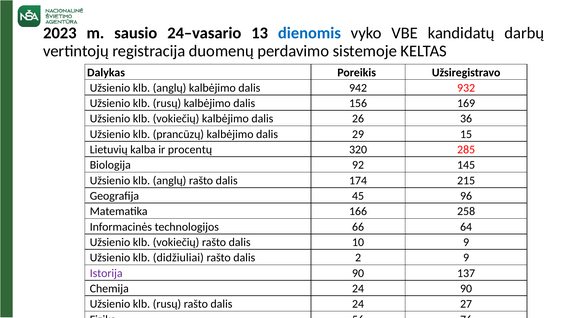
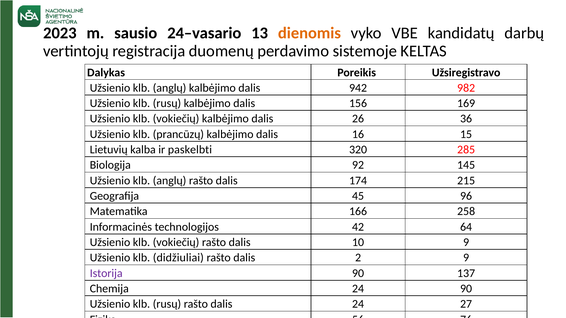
dienomis colour: blue -> orange
932: 932 -> 982
29: 29 -> 16
procentų: procentų -> paskelbti
66: 66 -> 42
